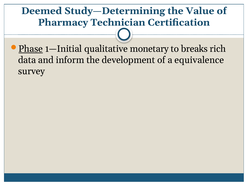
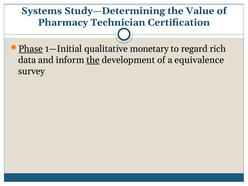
Deemed: Deemed -> Systems
breaks: breaks -> regard
the at (93, 60) underline: none -> present
